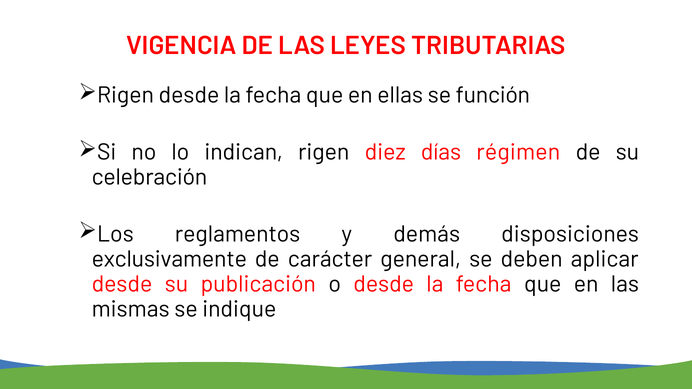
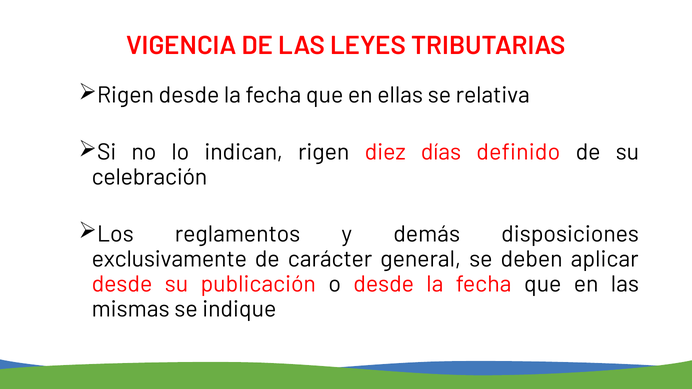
función: función -> relativa
régimen: régimen -> definido
